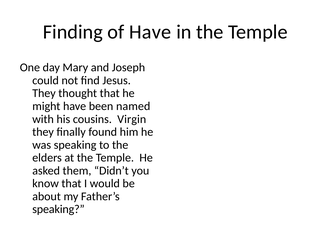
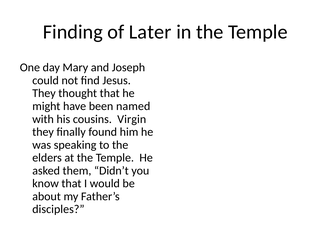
of Have: Have -> Later
speaking at (58, 209): speaking -> disciples
